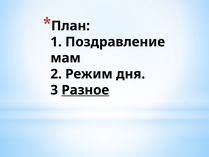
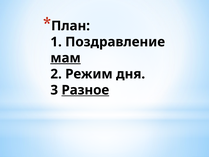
мам underline: none -> present
